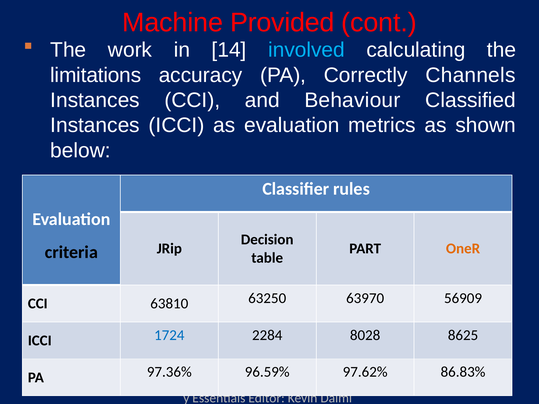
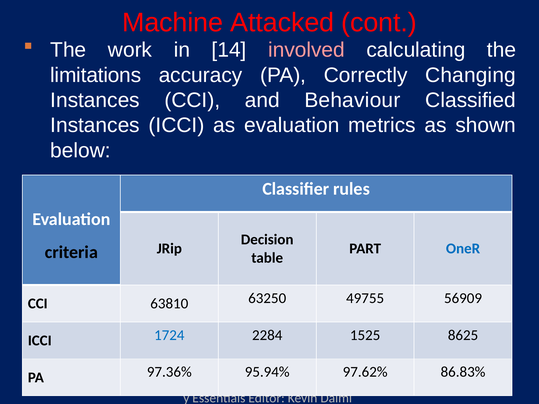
Provided: Provided -> Attacked
involved colour: light blue -> pink
Channels: Channels -> Changing
OneR colour: orange -> blue
63970: 63970 -> 49755
8028: 8028 -> 1525
96.59%: 96.59% -> 95.94%
